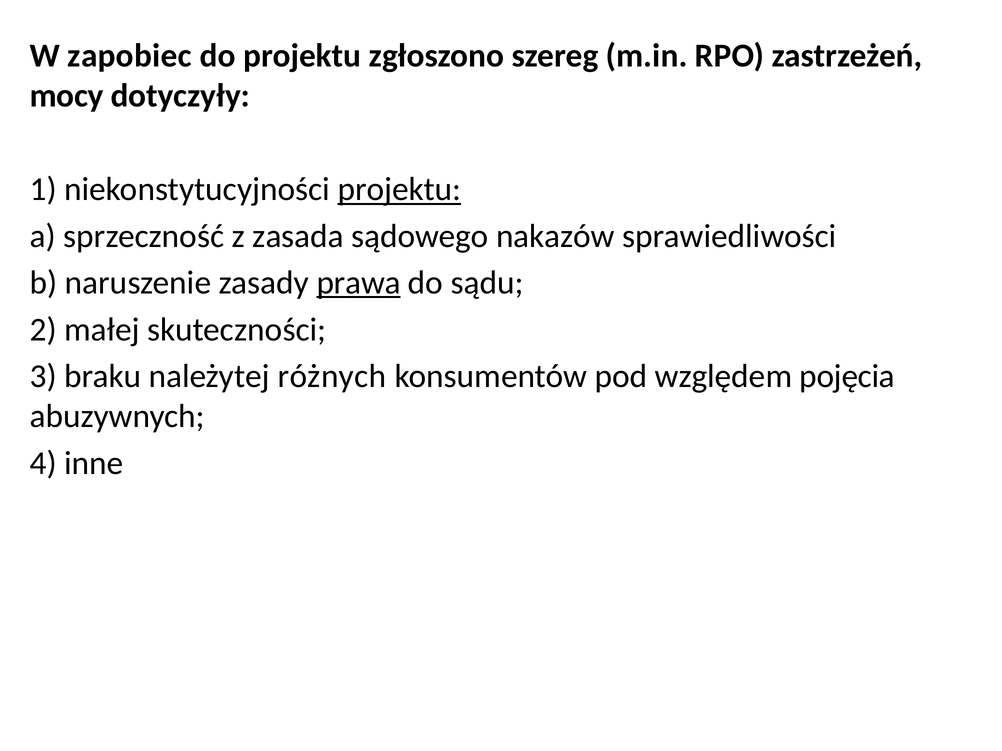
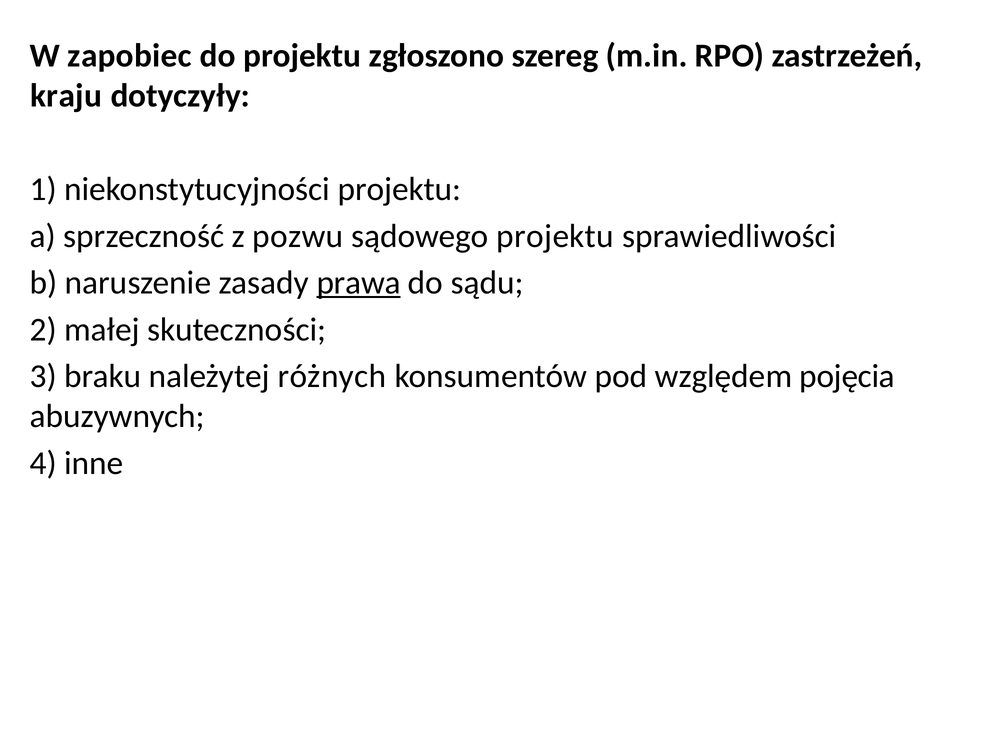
mocy: mocy -> kraju
projektu at (399, 190) underline: present -> none
zasada: zasada -> pozwu
sądowego nakazów: nakazów -> projektu
